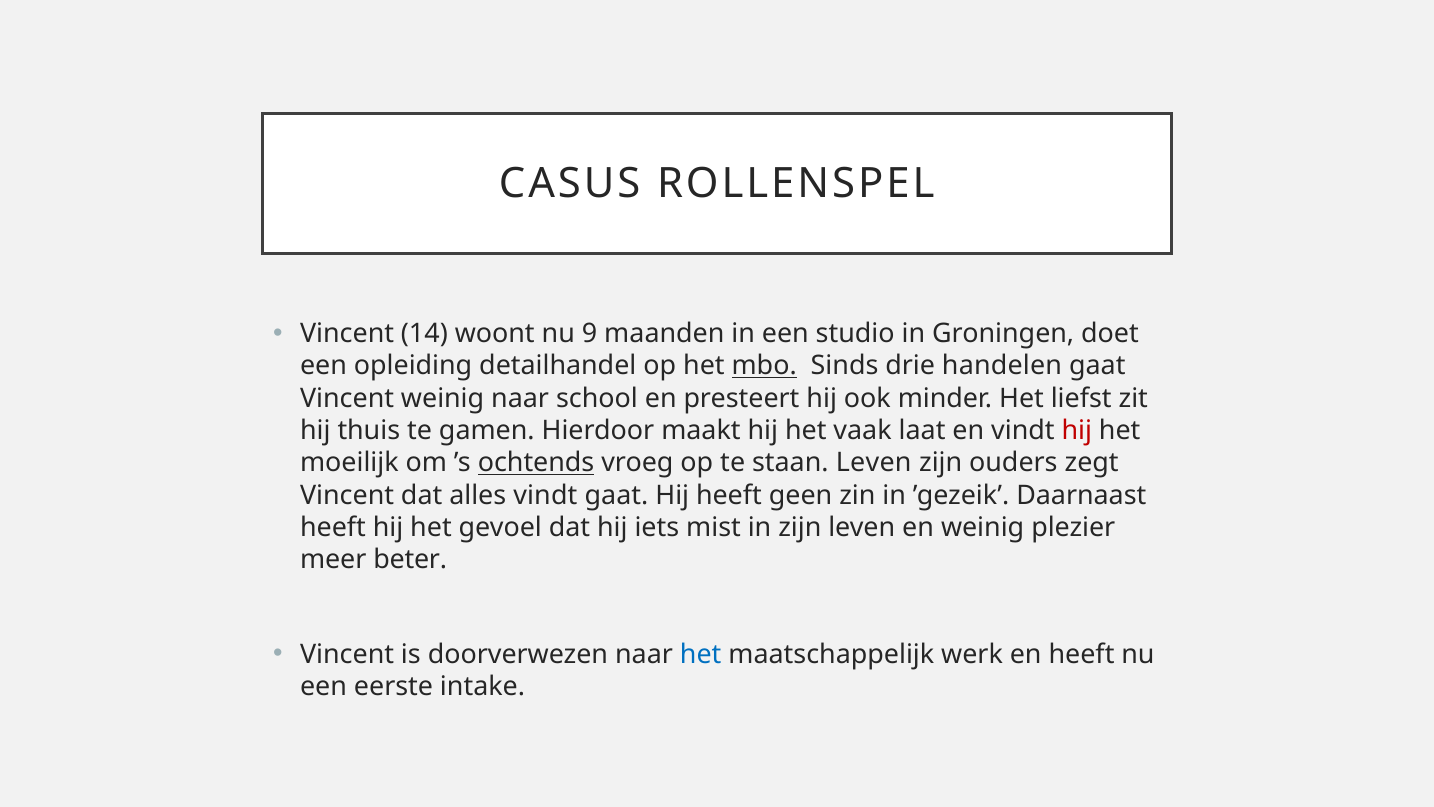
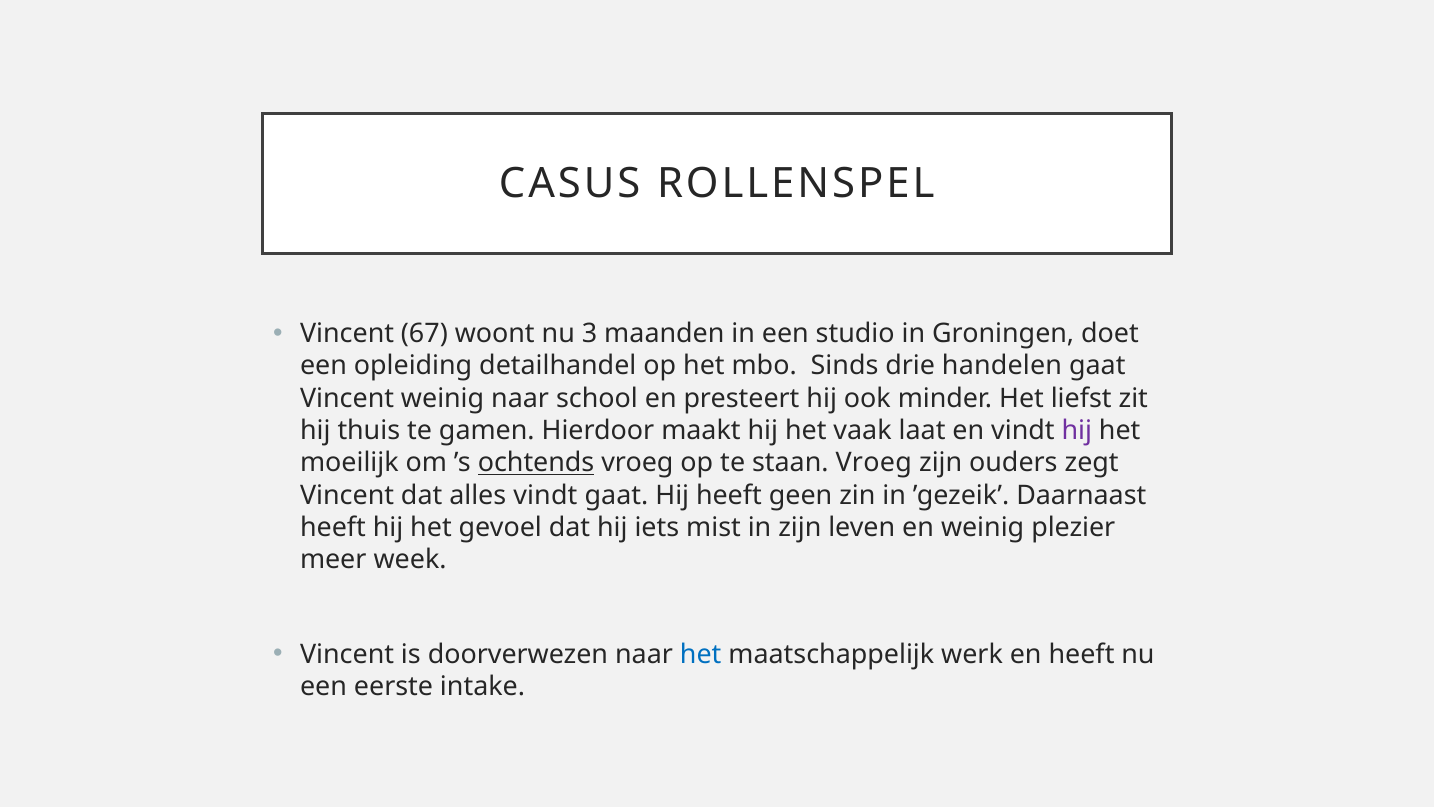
14: 14 -> 67
9: 9 -> 3
mbo underline: present -> none
hij at (1077, 430) colour: red -> purple
staan Leven: Leven -> Vroeg
beter: beter -> week
